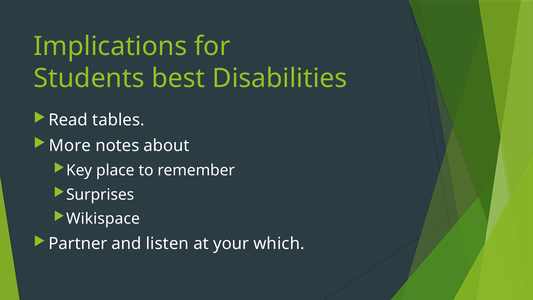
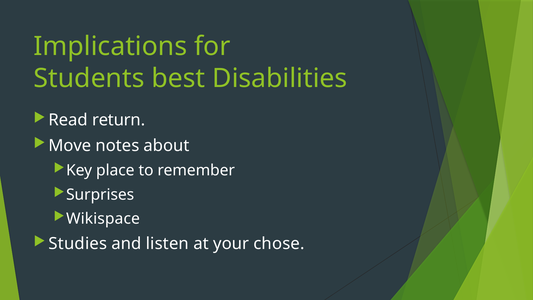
tables: tables -> return
More: More -> Move
Partner: Partner -> Studies
which: which -> chose
